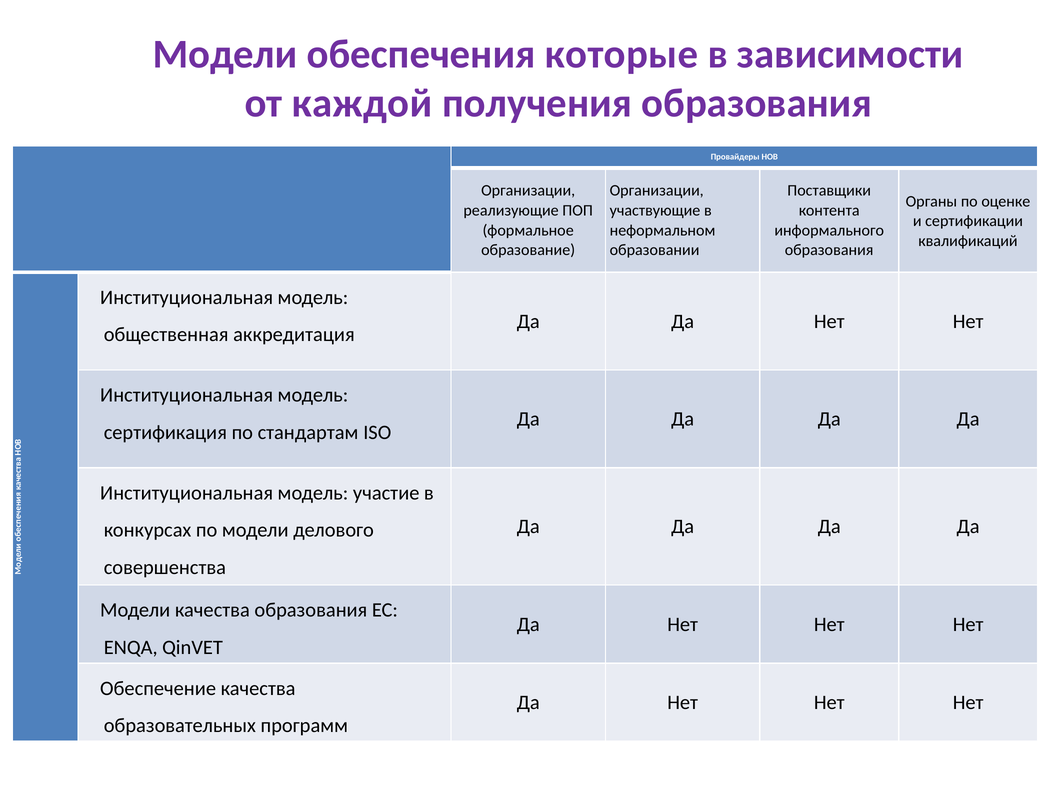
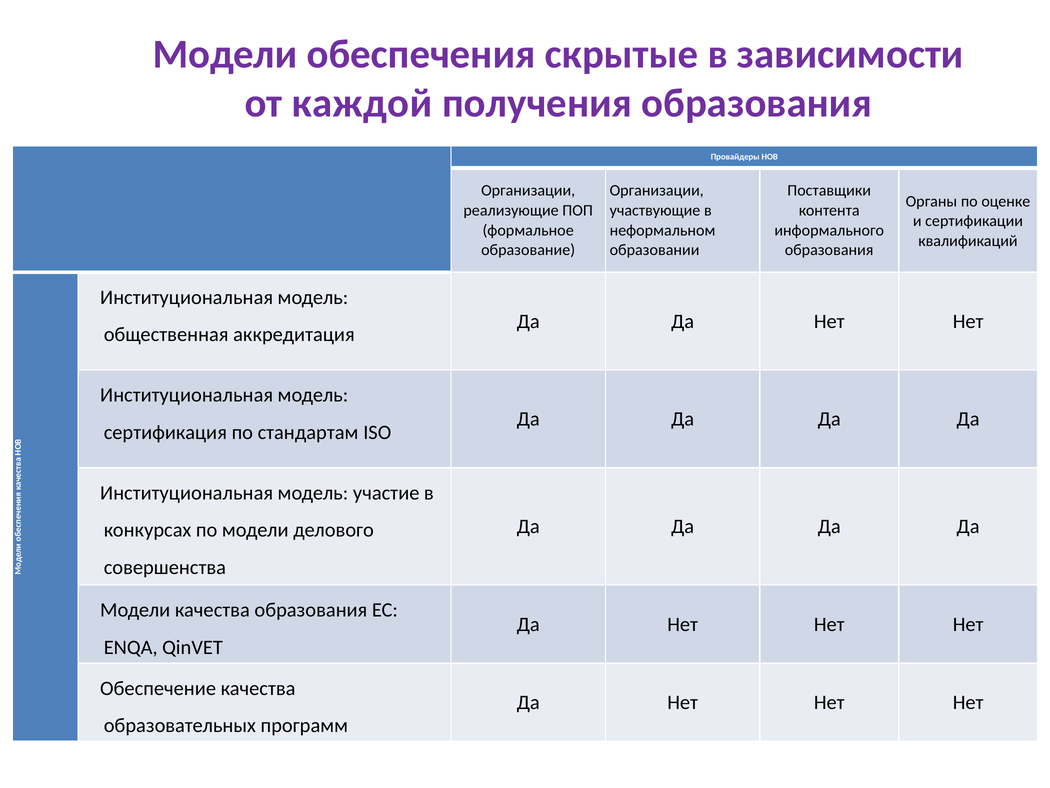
которые: которые -> скрытые
